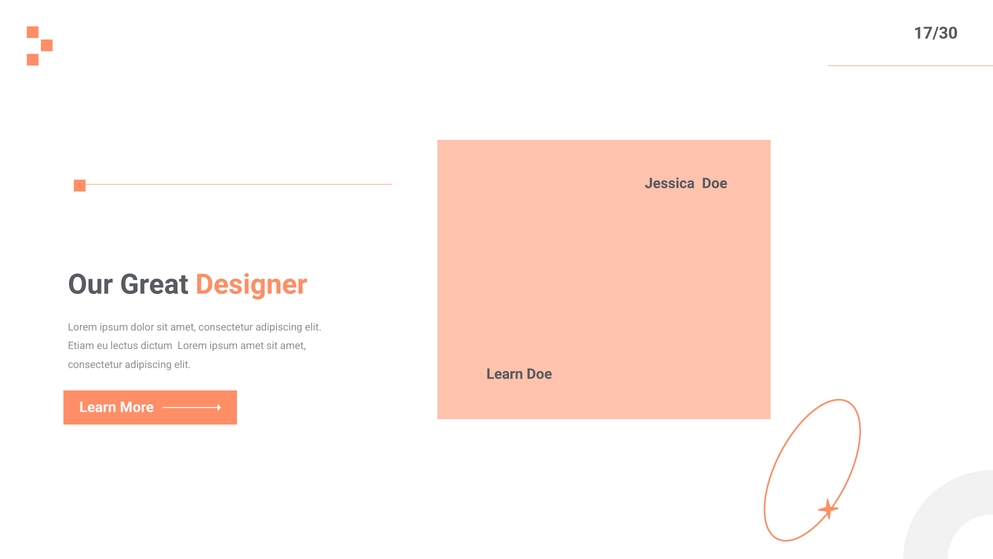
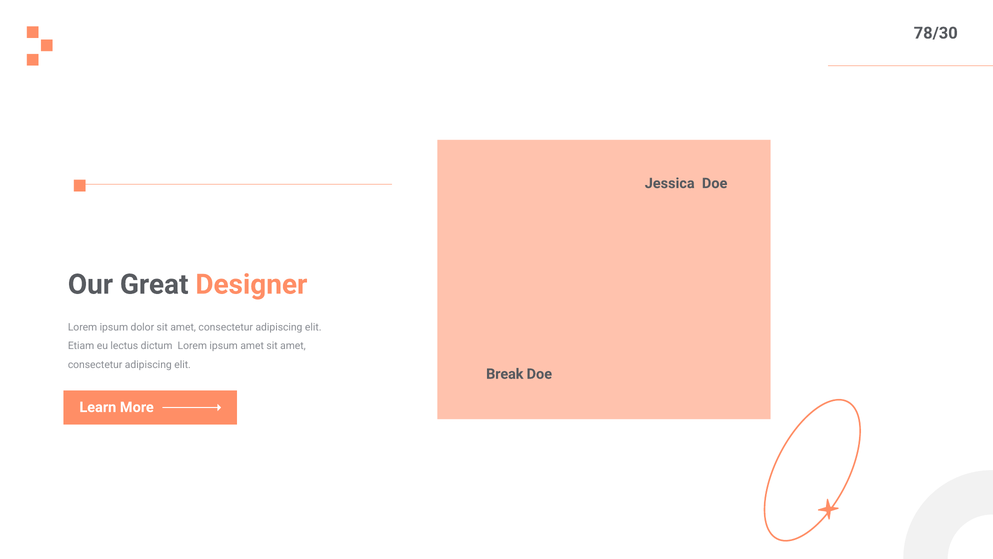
17/30: 17/30 -> 78/30
Learn at (505, 374): Learn -> Break
